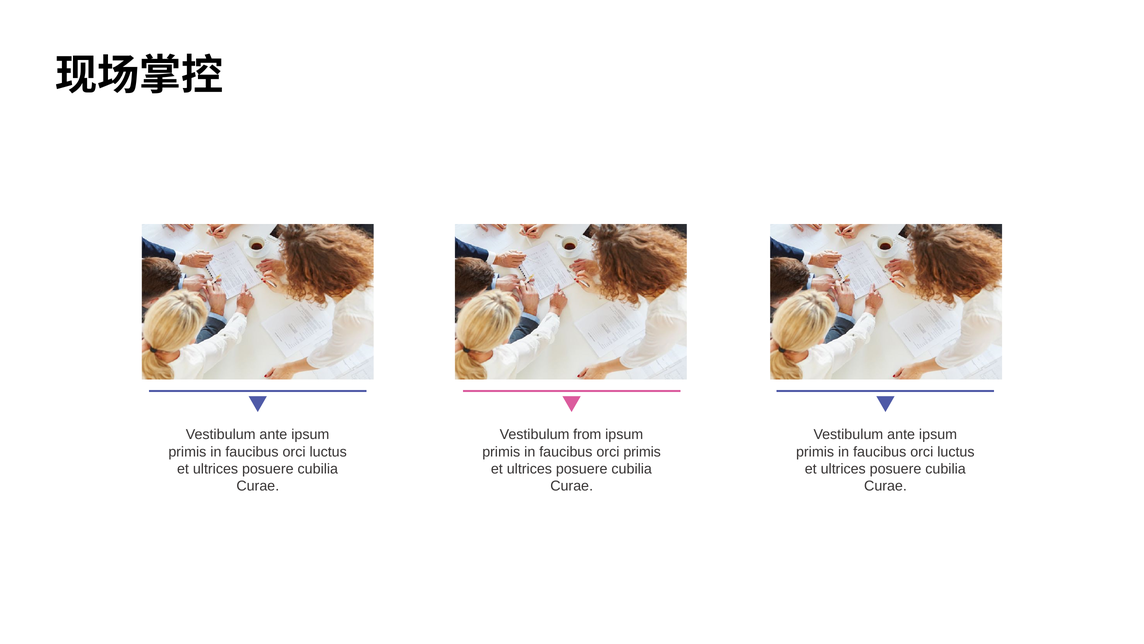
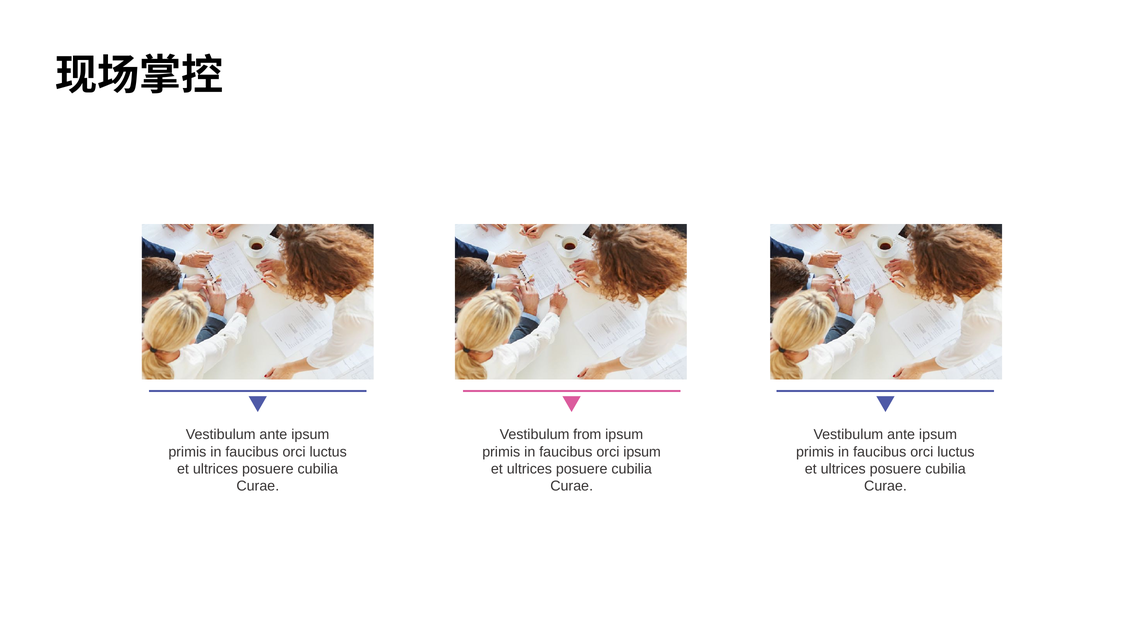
orci primis: primis -> ipsum
